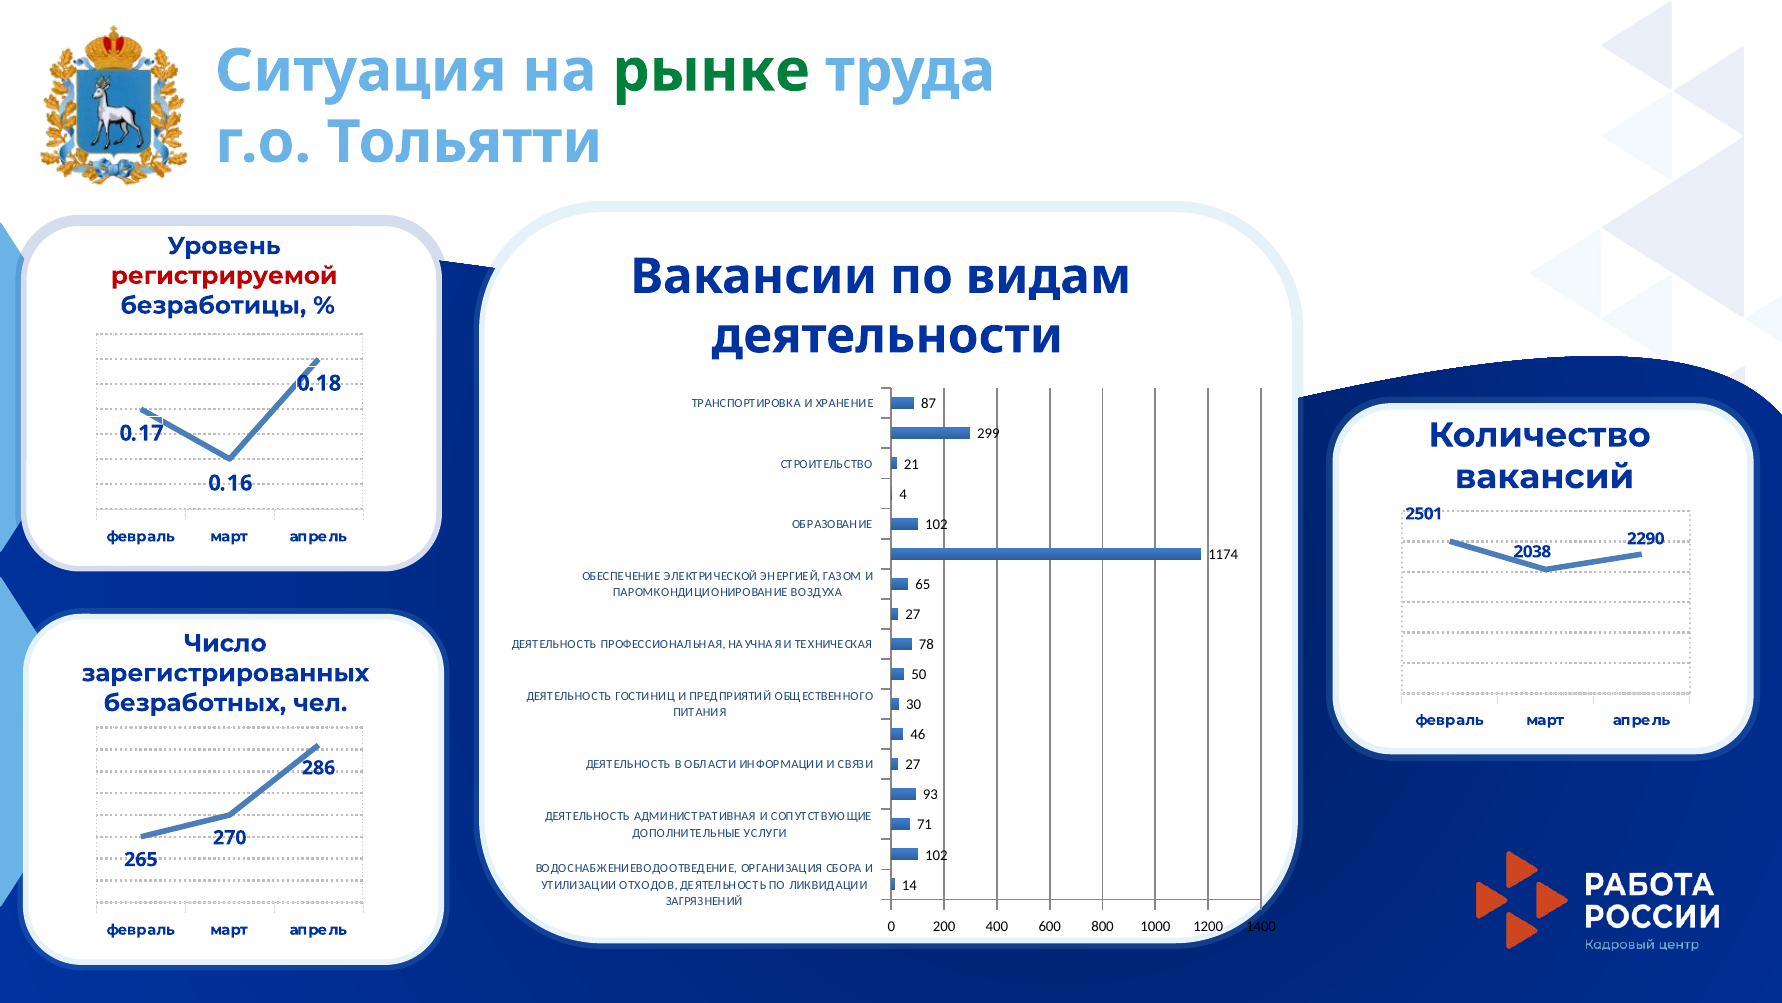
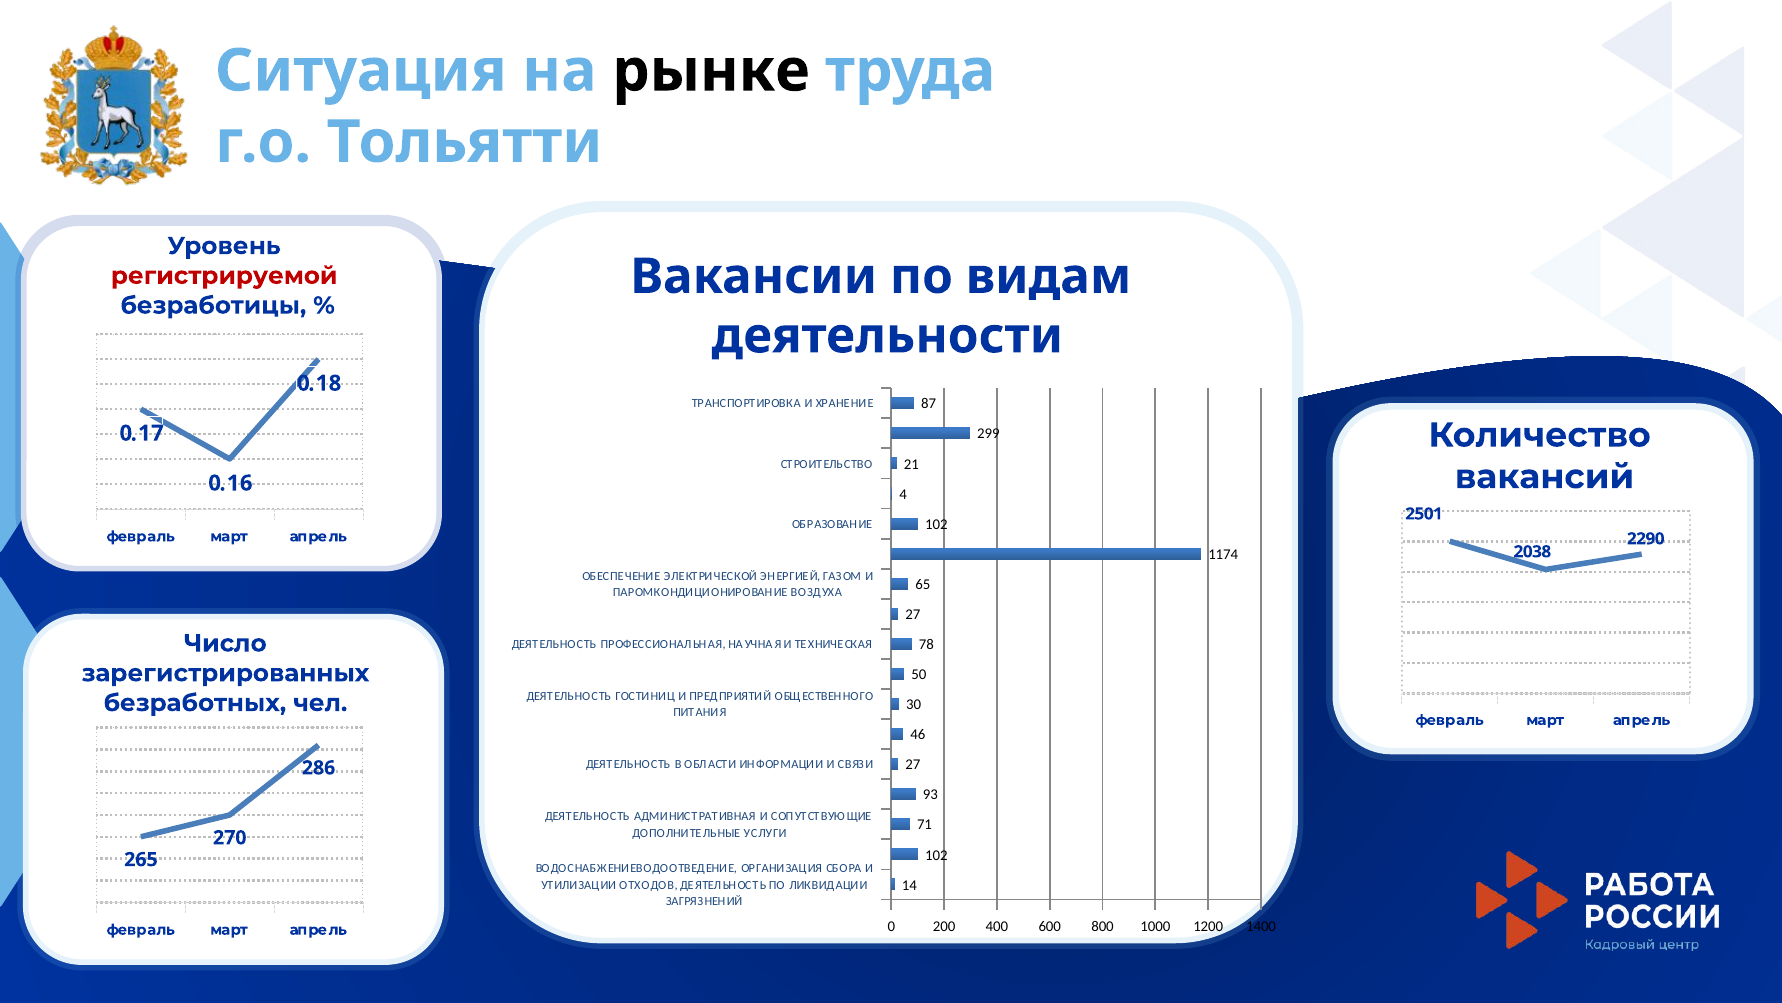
рынке colour: green -> black
